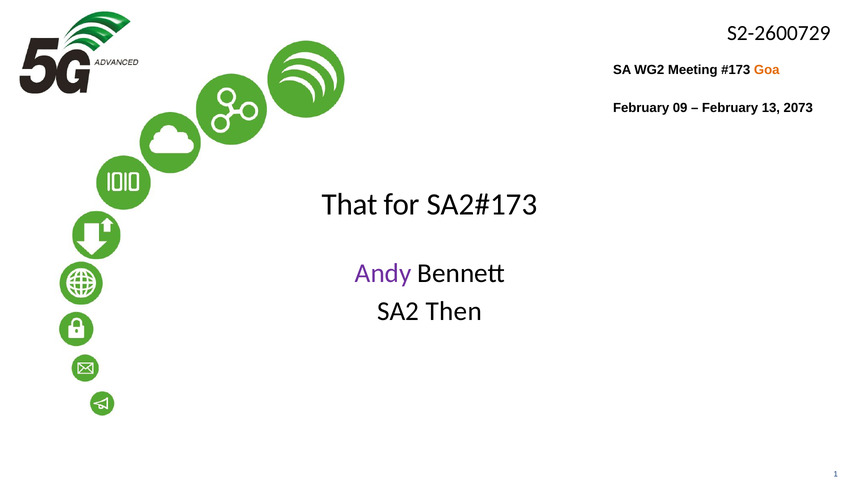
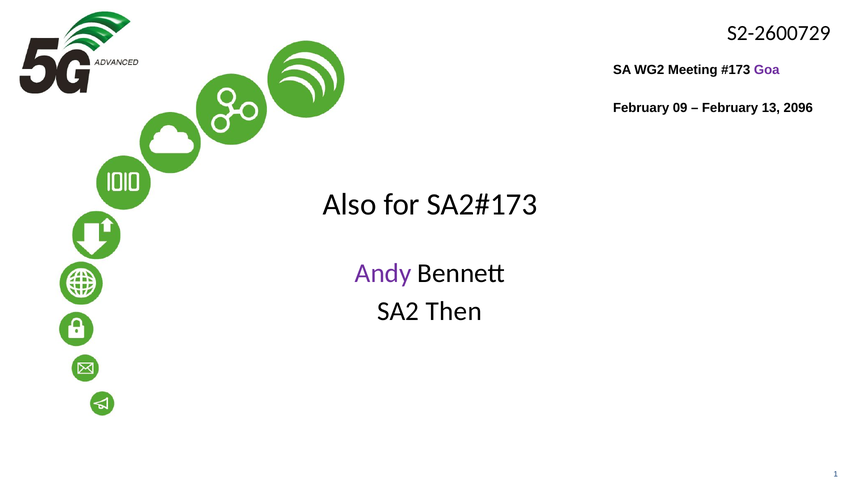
Goa colour: orange -> purple
2073: 2073 -> 2096
That: That -> Also
